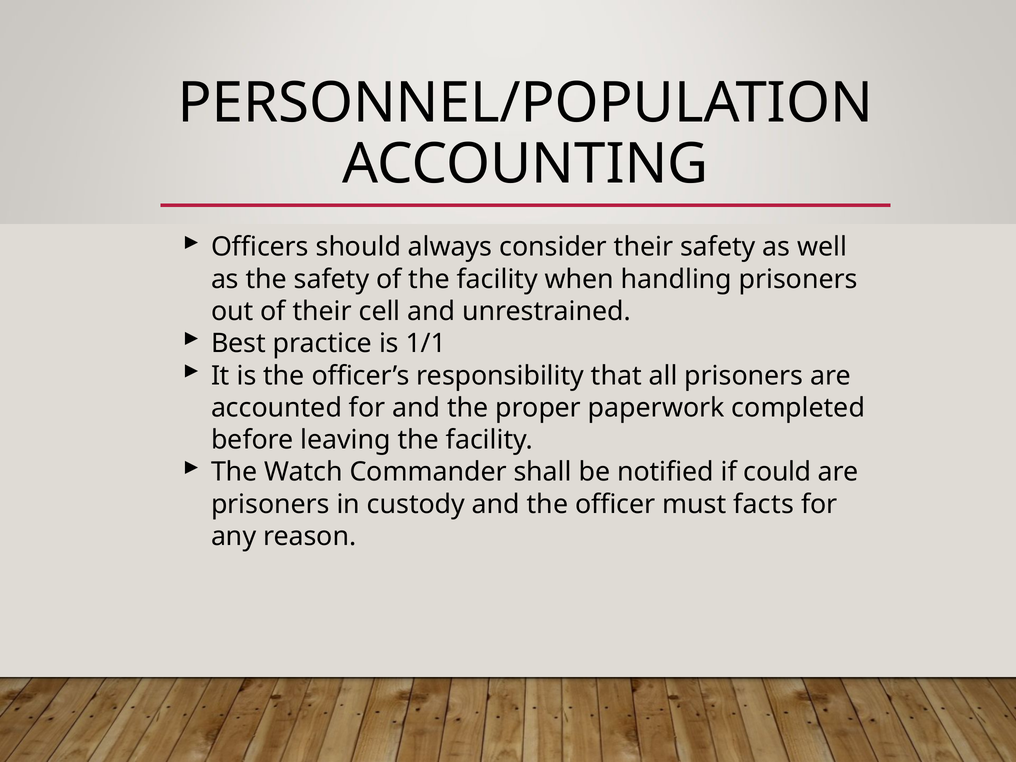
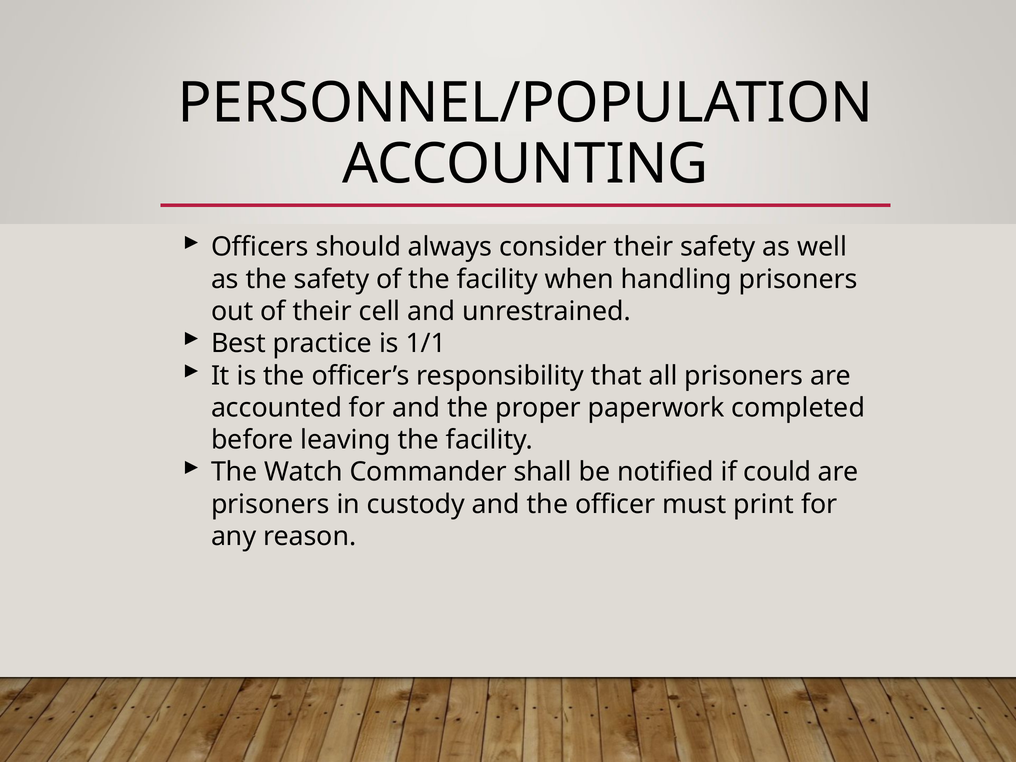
facts: facts -> print
